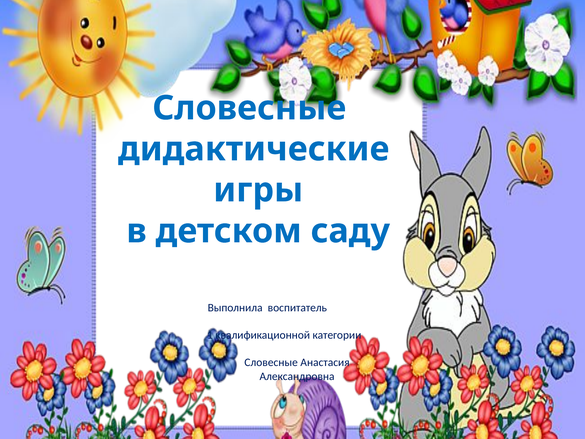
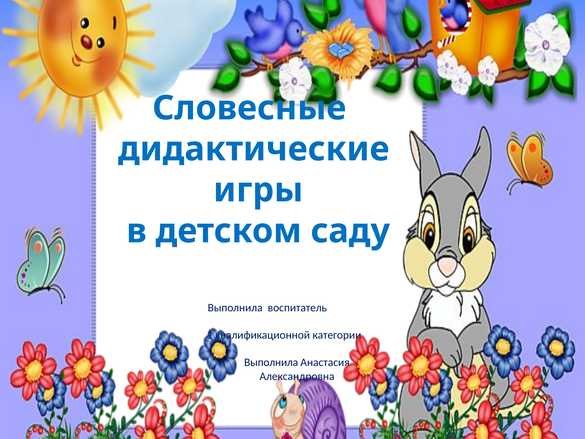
Словесные at (271, 362): Словесные -> Выполнила
